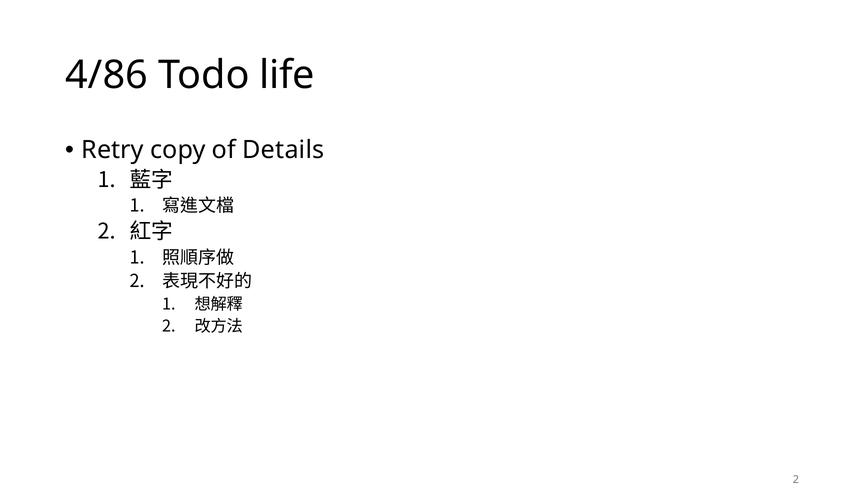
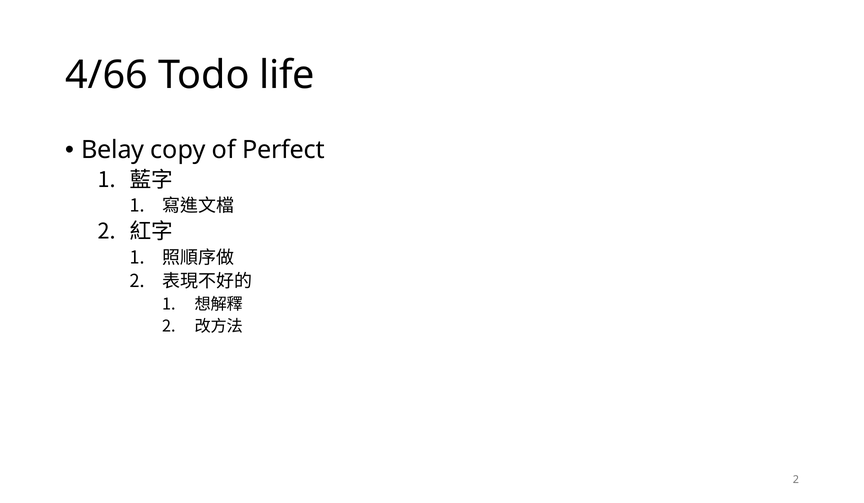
4/86: 4/86 -> 4/66
Retry: Retry -> Belay
Details: Details -> Perfect
